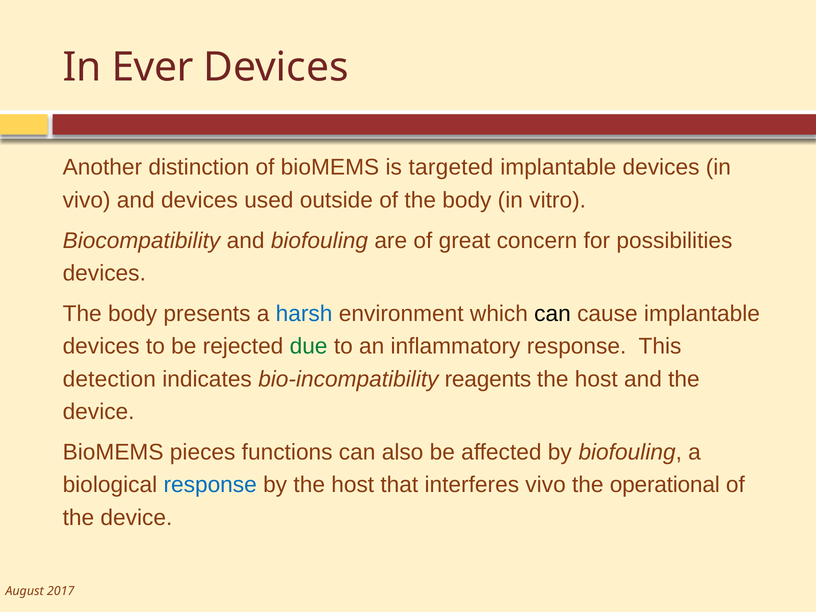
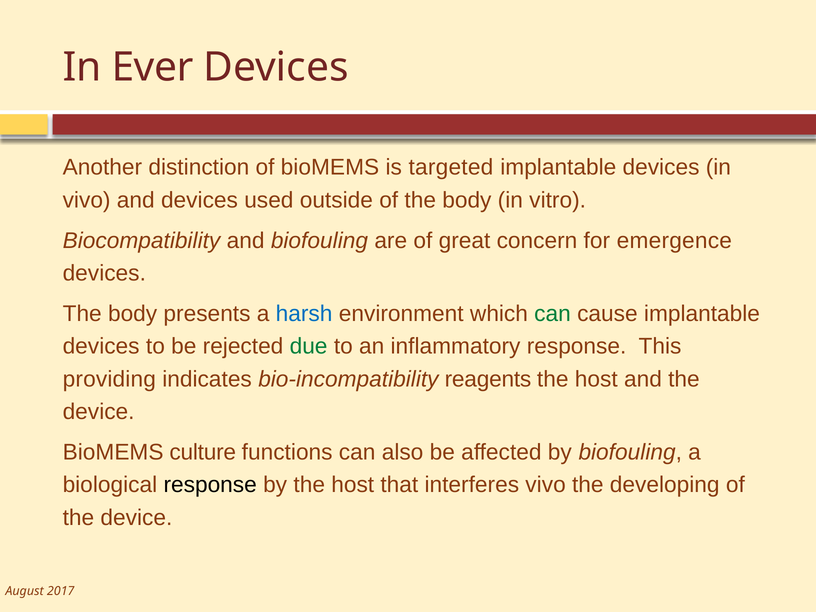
possibilities: possibilities -> emergence
can at (553, 314) colour: black -> green
detection: detection -> providing
pieces: pieces -> culture
response at (210, 485) colour: blue -> black
operational: operational -> developing
